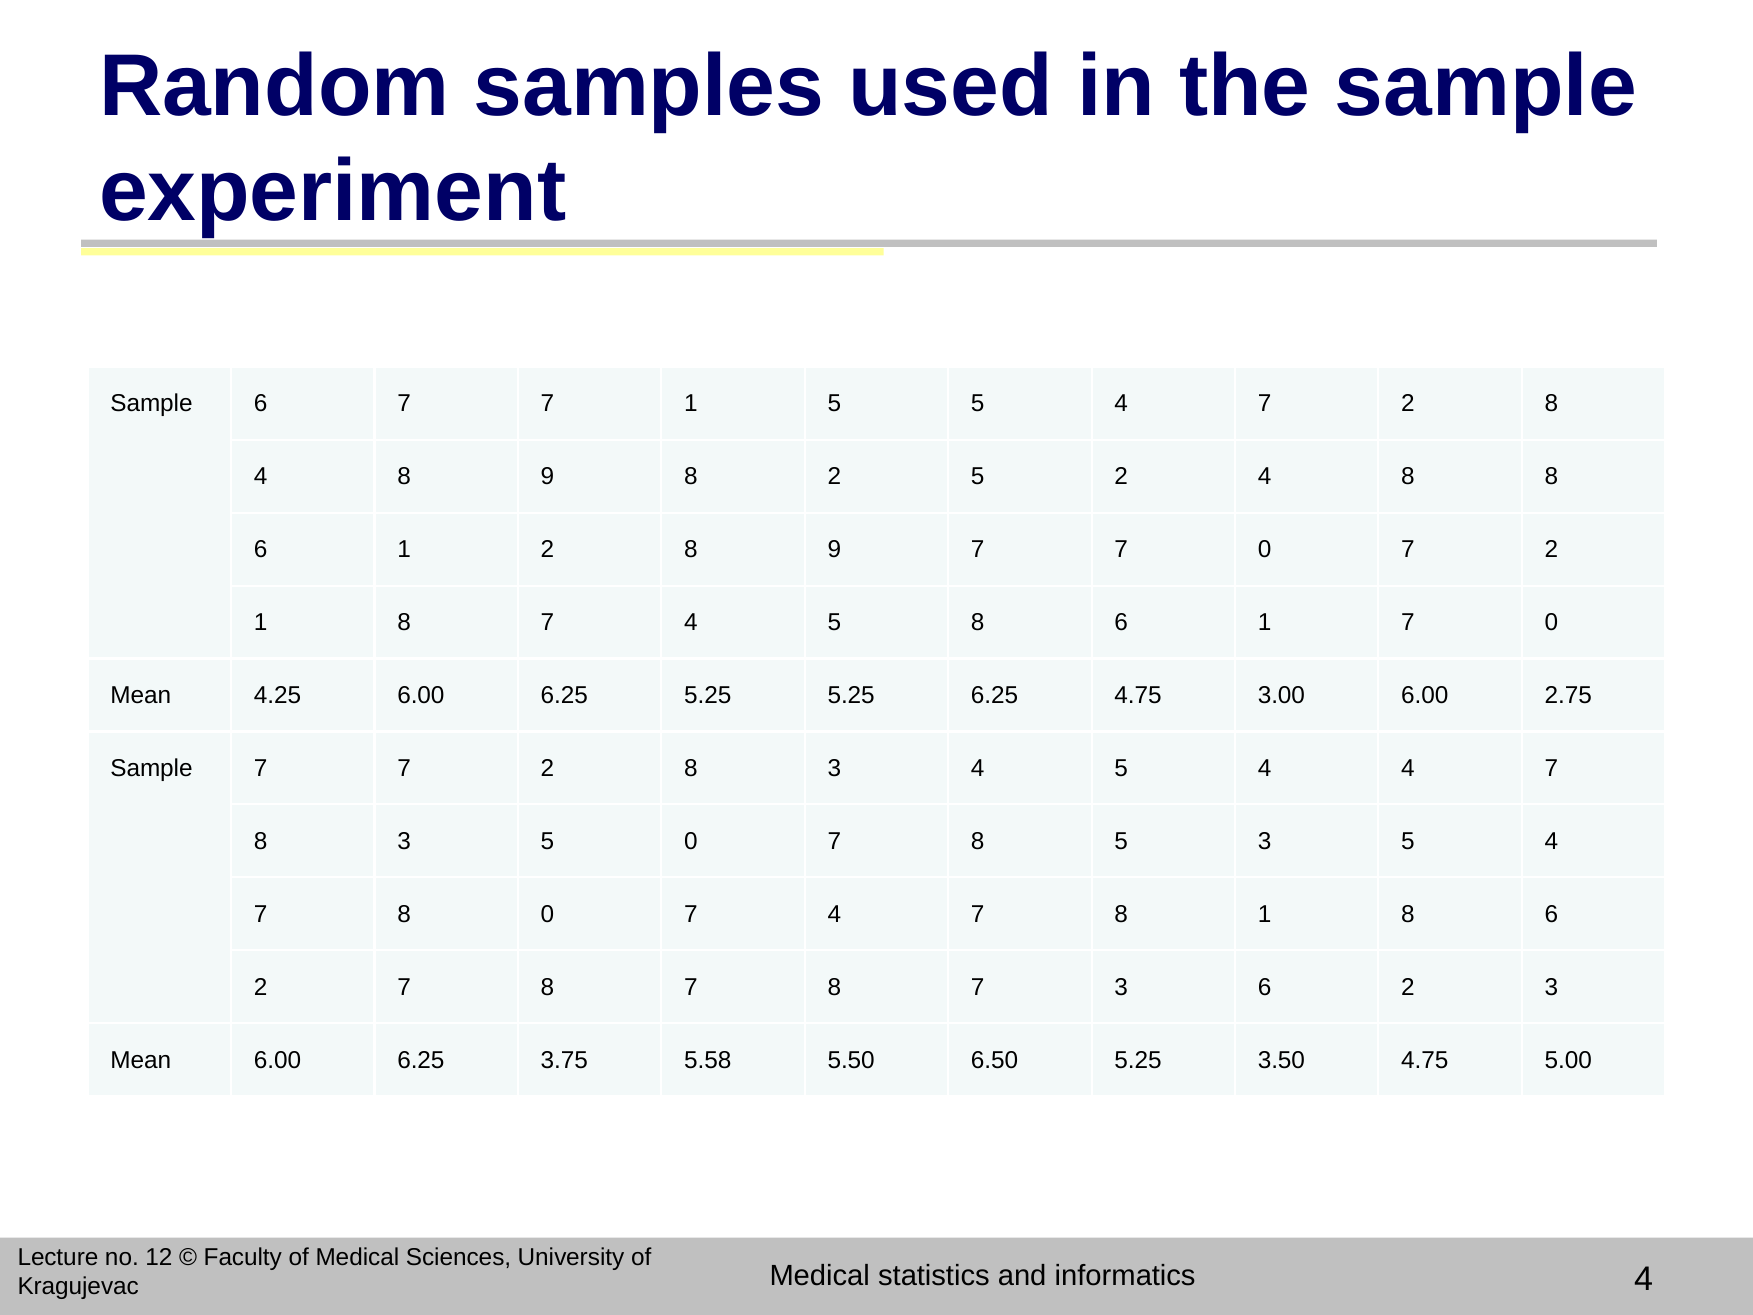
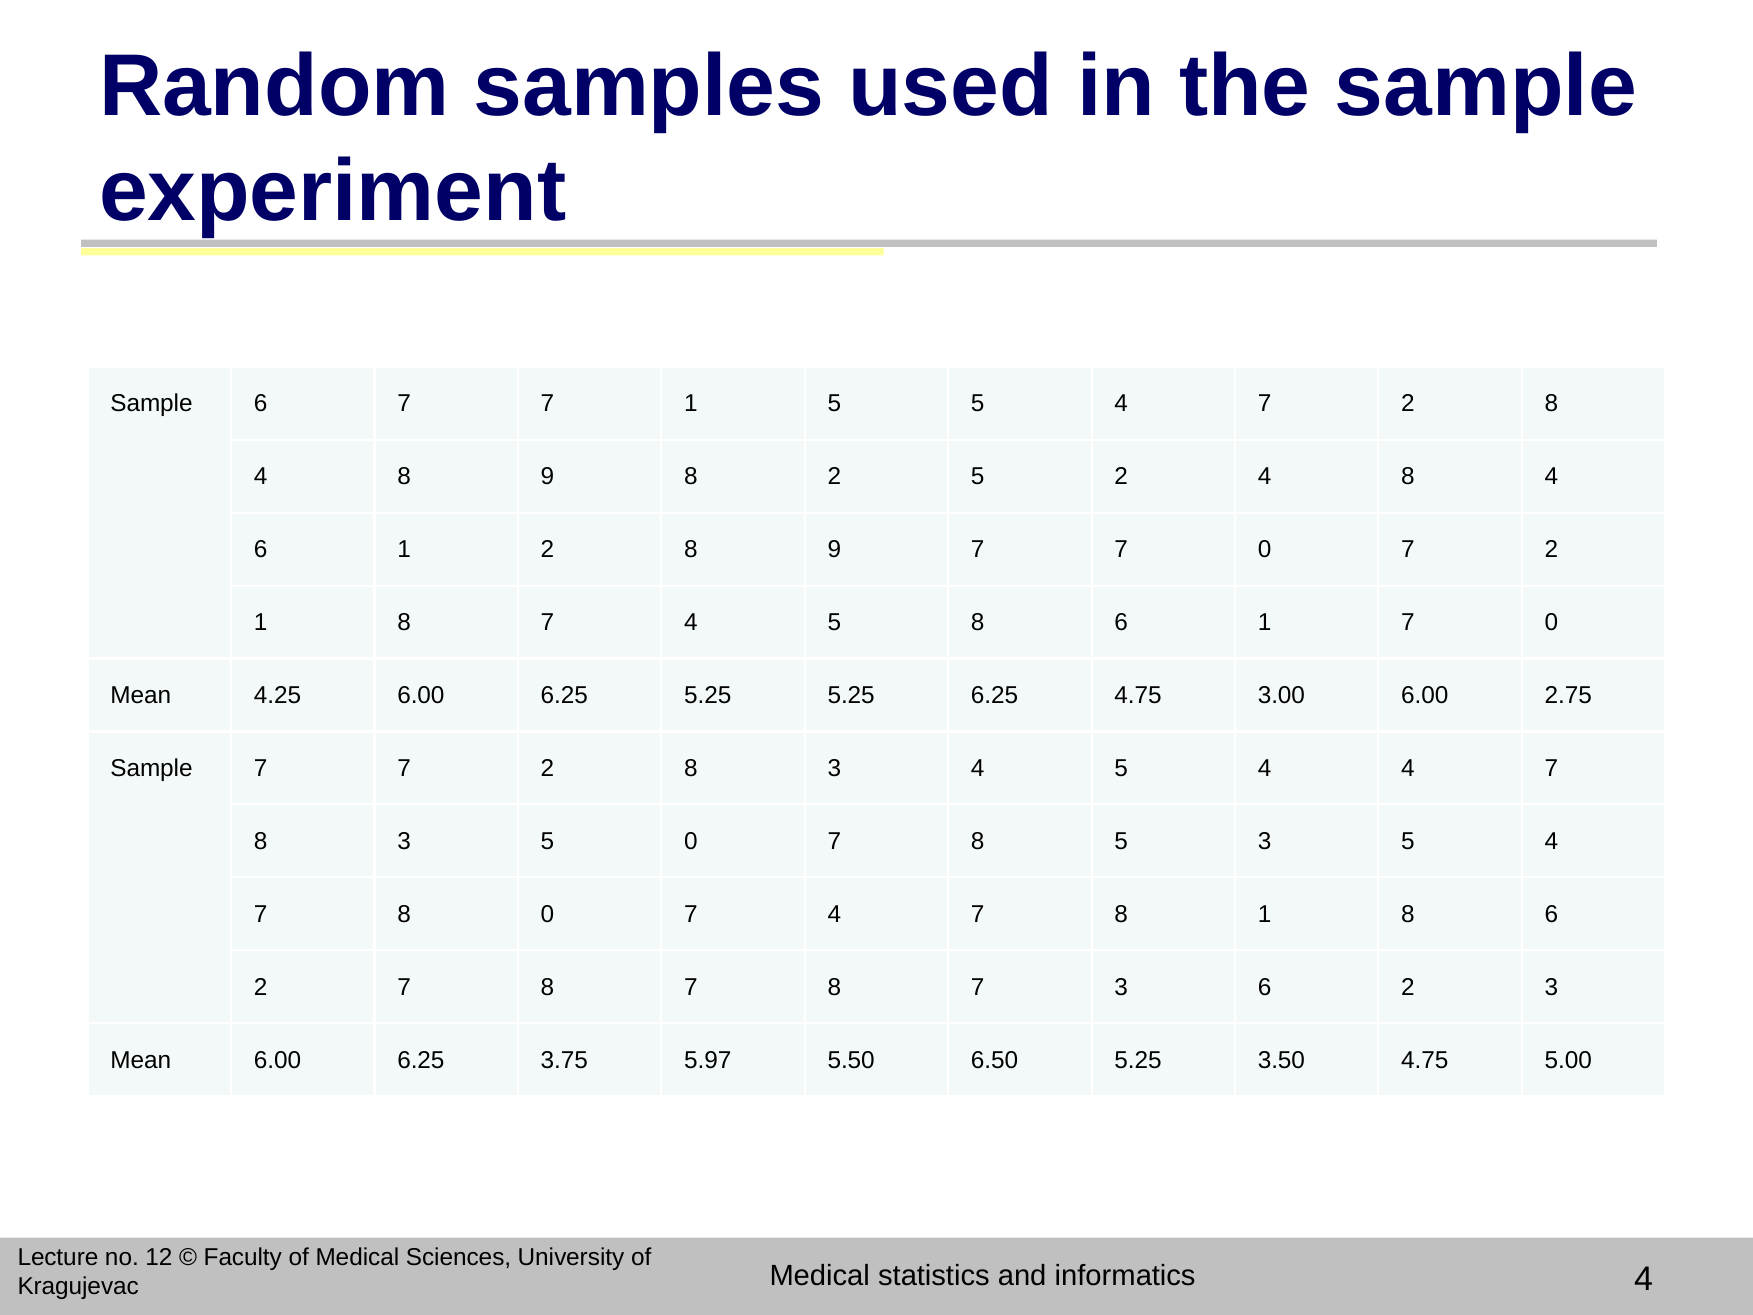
4 8 8: 8 -> 4
5.58: 5.58 -> 5.97
